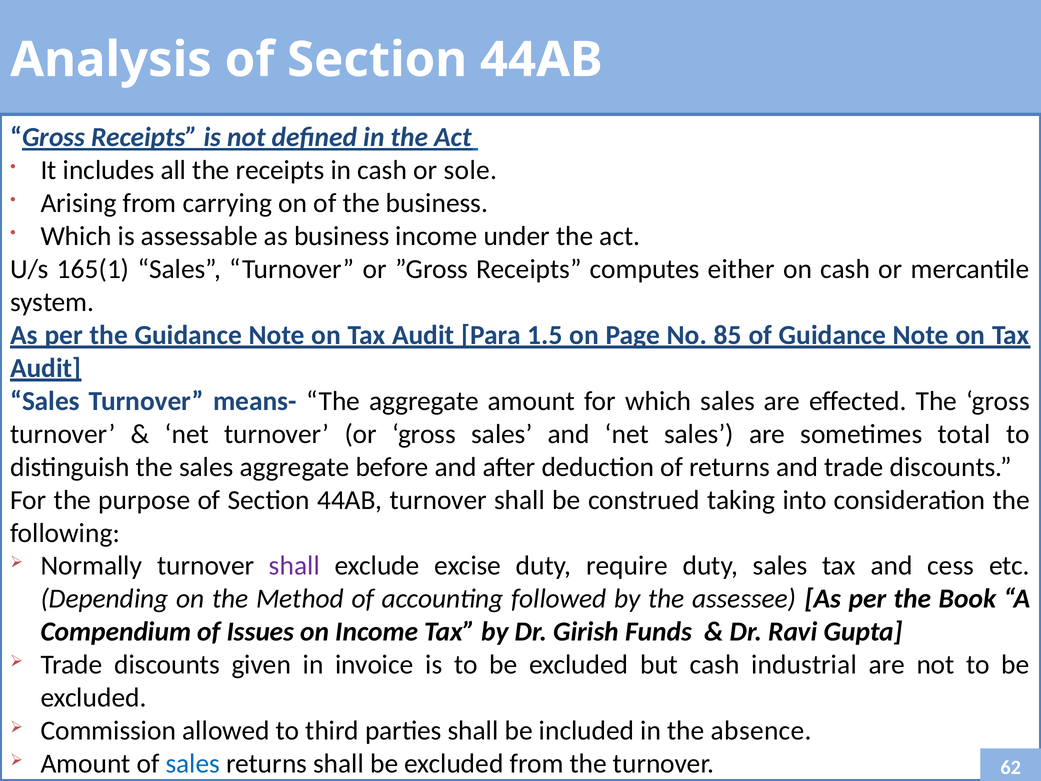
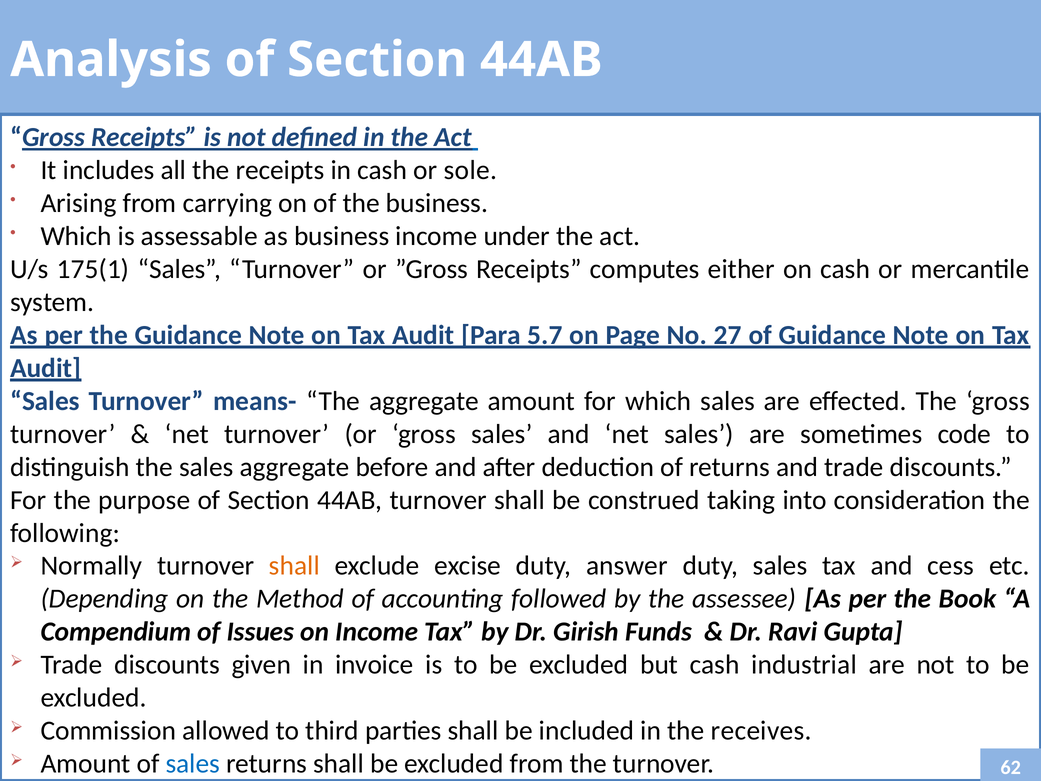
165(1: 165(1 -> 175(1
1.5: 1.5 -> 5.7
85: 85 -> 27
total: total -> code
shall at (294, 566) colour: purple -> orange
require: require -> answer
absence: absence -> receives
